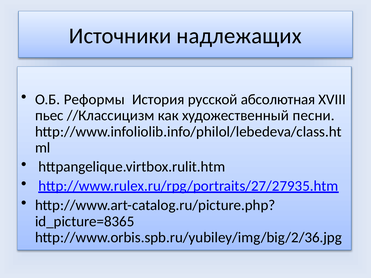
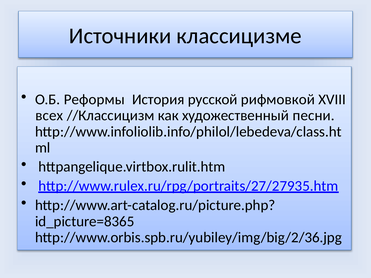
надлежащих: надлежащих -> классицизме
абсолютная: абсолютная -> рифмовкой
пьес: пьес -> всех
